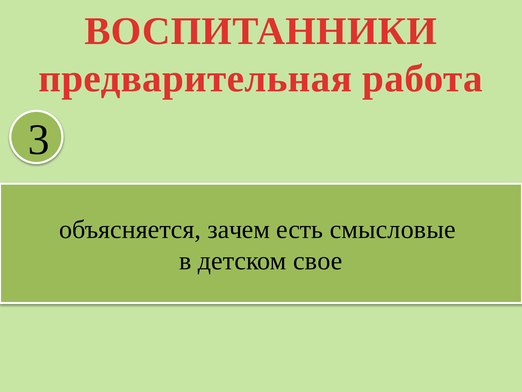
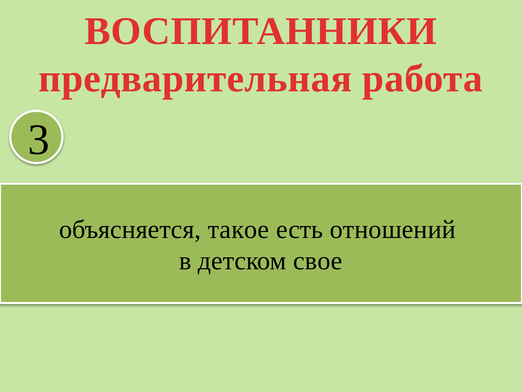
зачем: зачем -> такое
смысловые: смысловые -> отношений
